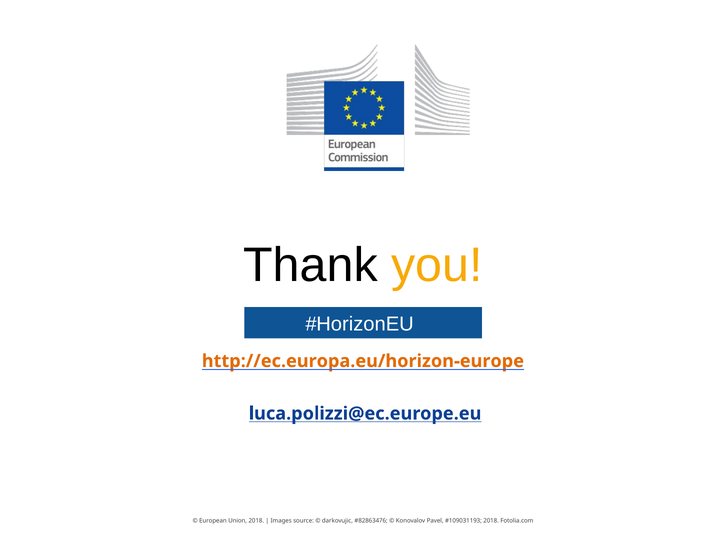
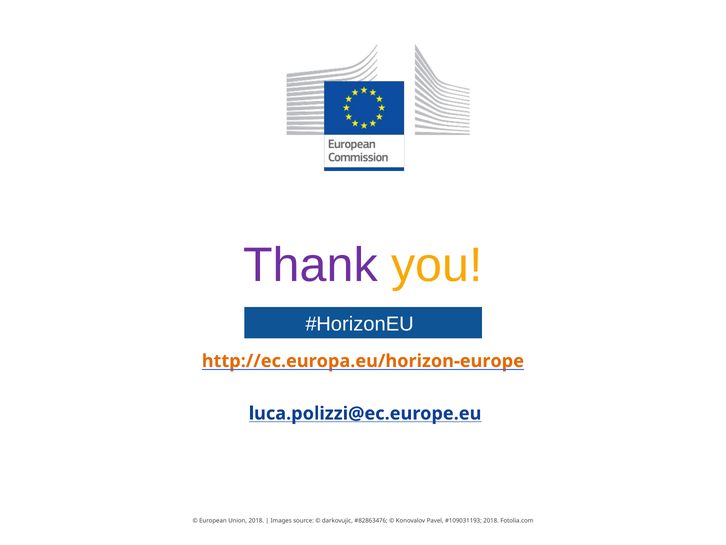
Thank colour: black -> purple
